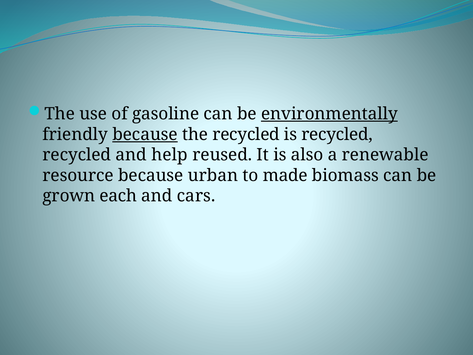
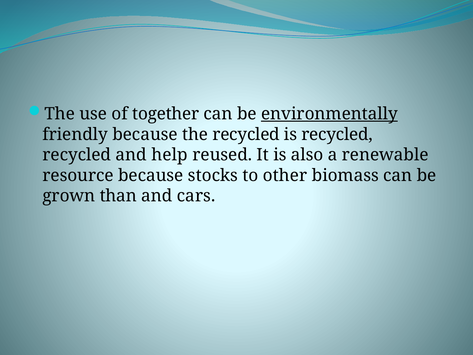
gasoline: gasoline -> together
because at (145, 134) underline: present -> none
urban: urban -> stocks
made: made -> other
each: each -> than
